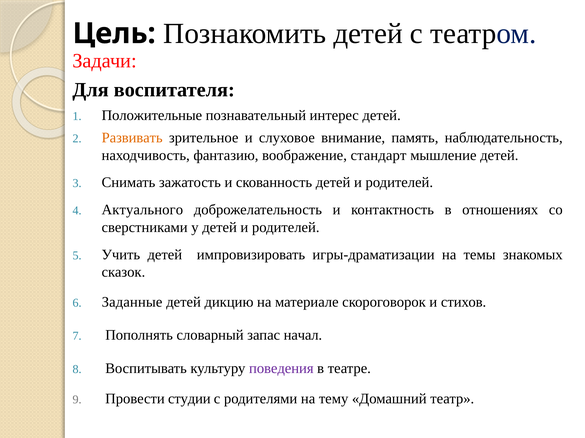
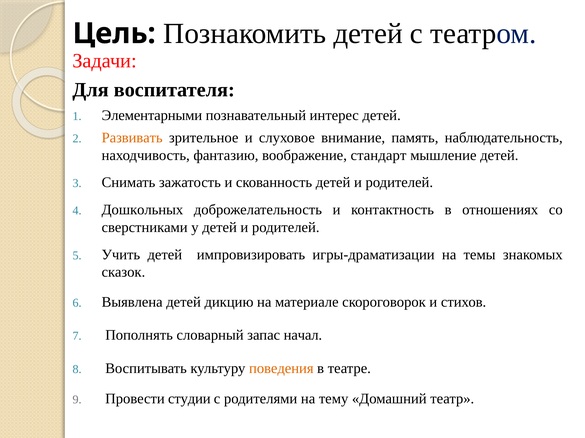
Положительные: Положительные -> Элементарными
Актуального: Актуального -> Дошкольных
Заданные: Заданные -> Выявлена
поведения colour: purple -> orange
